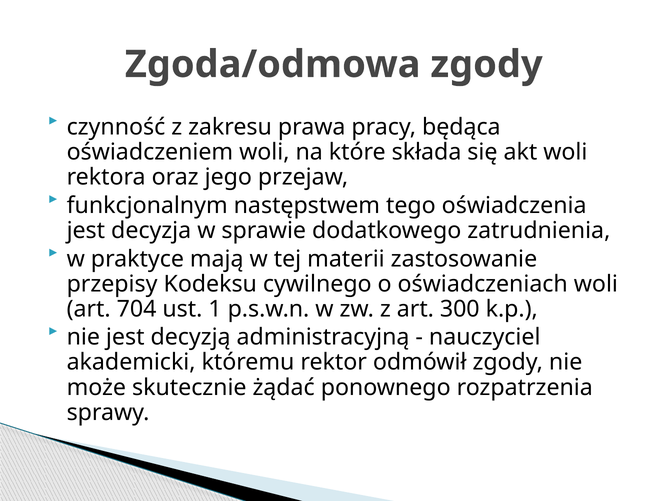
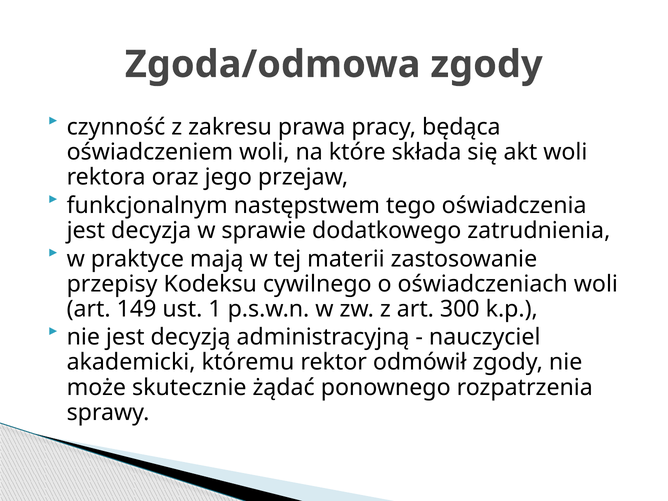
704: 704 -> 149
